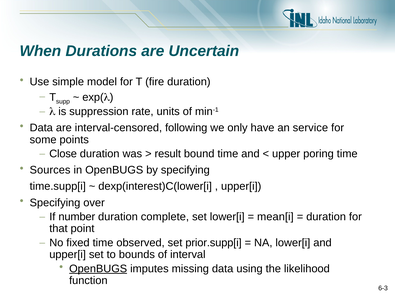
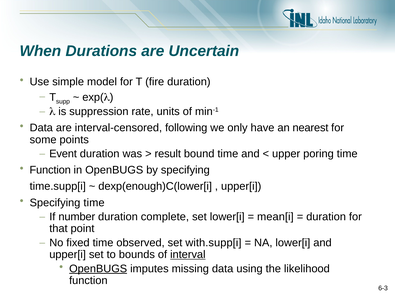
service: service -> nearest
Close: Close -> Event
Sources at (50, 170): Sources -> Function
dexp(interest)C(lower[i: dexp(interest)C(lower[i -> dexp(enough)C(lower[i
Specifying over: over -> time
prior.supp[i: prior.supp[i -> with.supp[i
interval underline: none -> present
